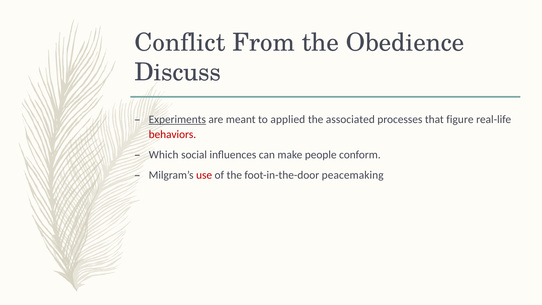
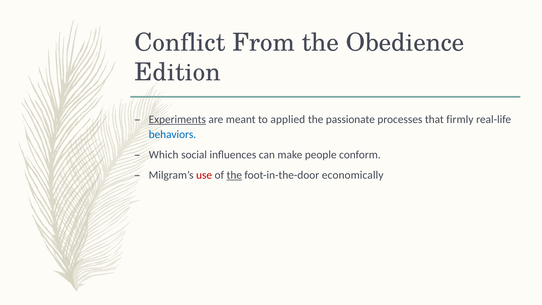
Discuss: Discuss -> Edition
associated: associated -> passionate
figure: figure -> firmly
behaviors colour: red -> blue
the at (234, 175) underline: none -> present
peacemaking: peacemaking -> economically
